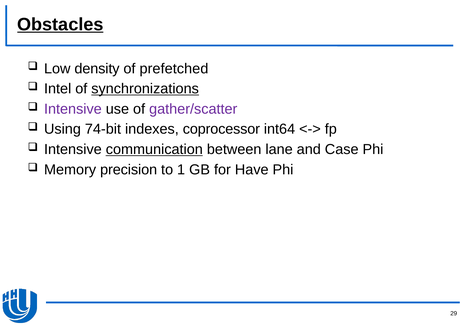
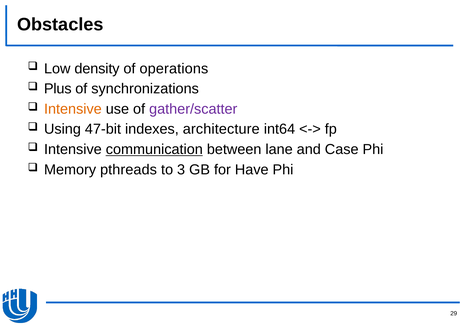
Obstacles underline: present -> none
prefetched: prefetched -> operations
Intel: Intel -> Plus
synchronizations underline: present -> none
Intensive at (73, 109) colour: purple -> orange
74-bit: 74-bit -> 47-bit
coprocessor: coprocessor -> architecture
precision: precision -> pthreads
1: 1 -> 3
